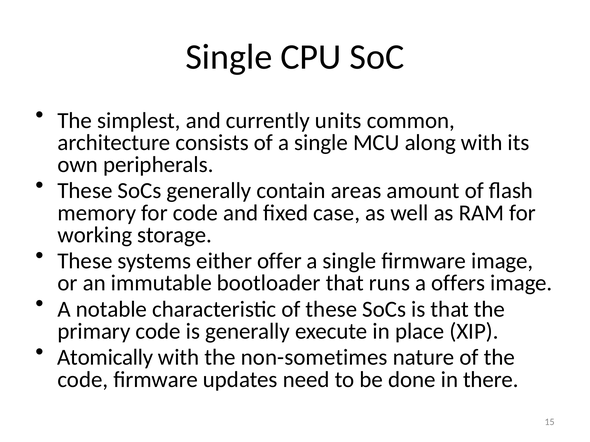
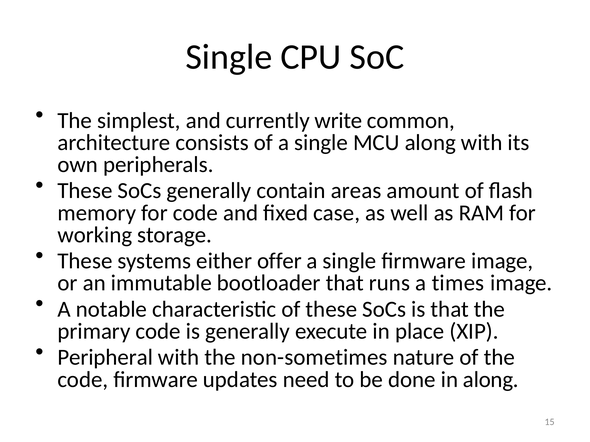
units: units -> write
offers: offers -> times
Atomically: Atomically -> Peripheral
in there: there -> along
